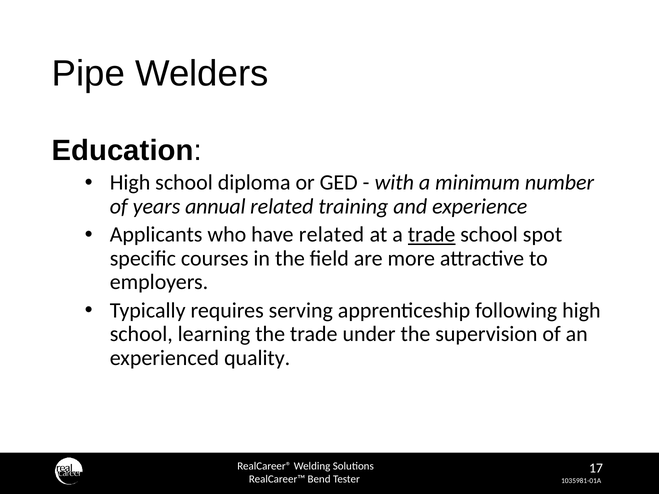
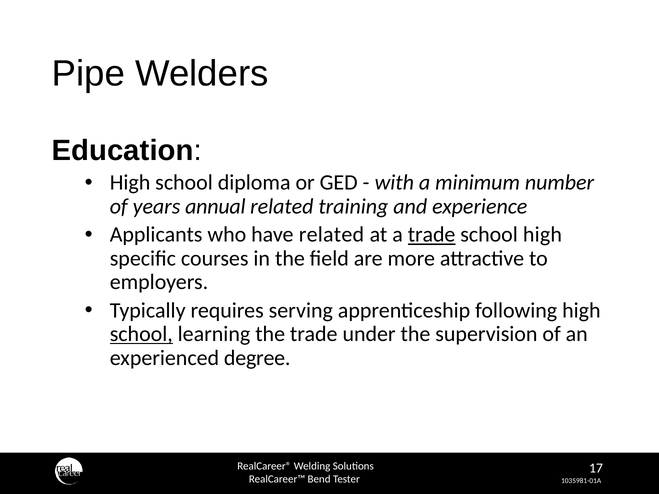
school spot: spot -> high
school at (141, 334) underline: none -> present
quality: quality -> degree
